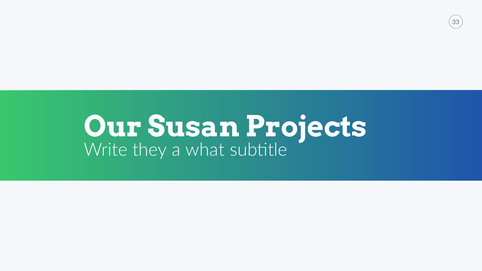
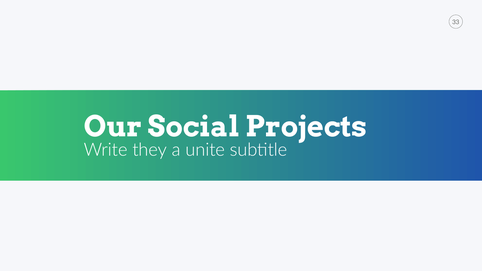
Susan: Susan -> Social
what: what -> unite
